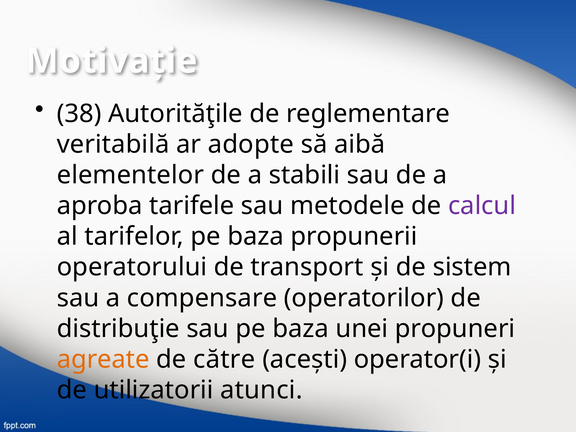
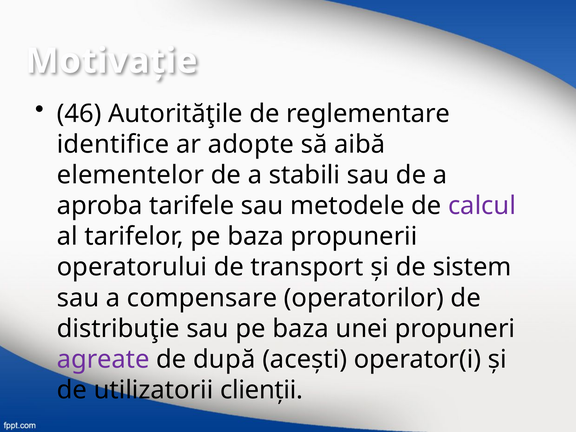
38: 38 -> 46
veritabilă: veritabilă -> identifice
agreate colour: orange -> purple
către: către -> după
atunci: atunci -> clienţii
